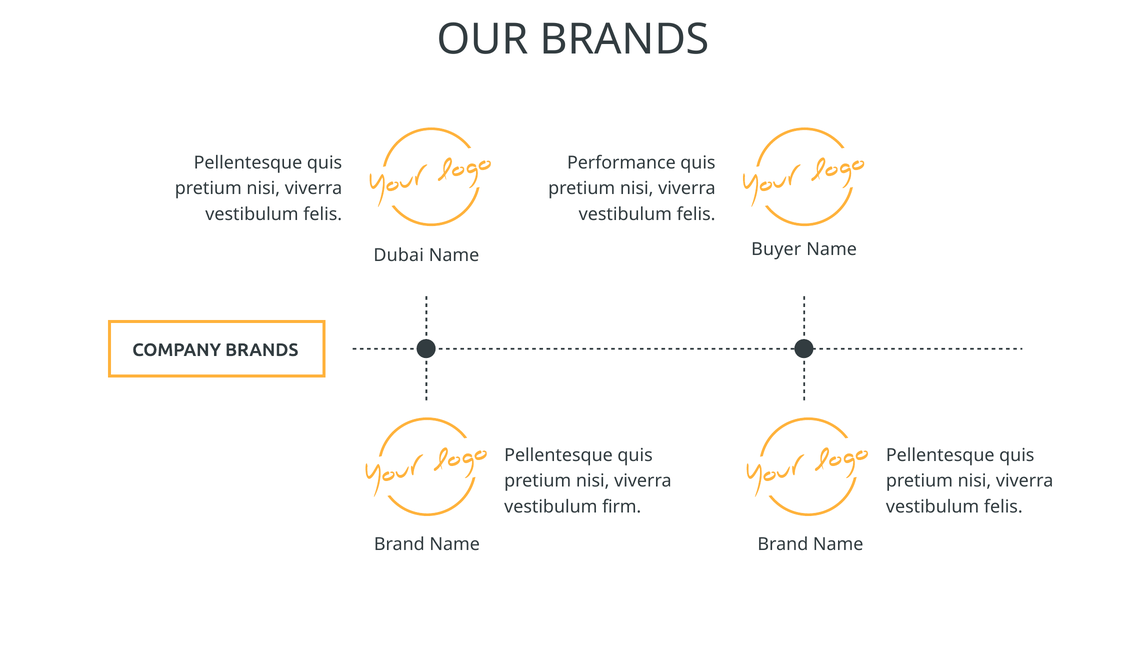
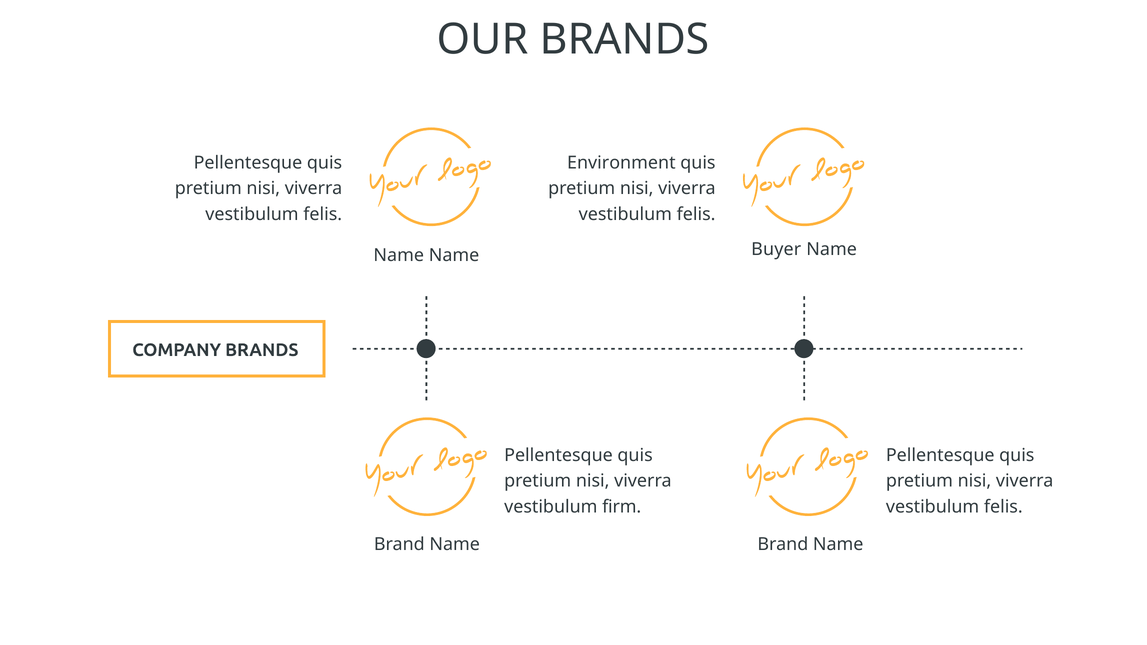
Performance: Performance -> Environment
Dubai at (399, 255): Dubai -> Name
